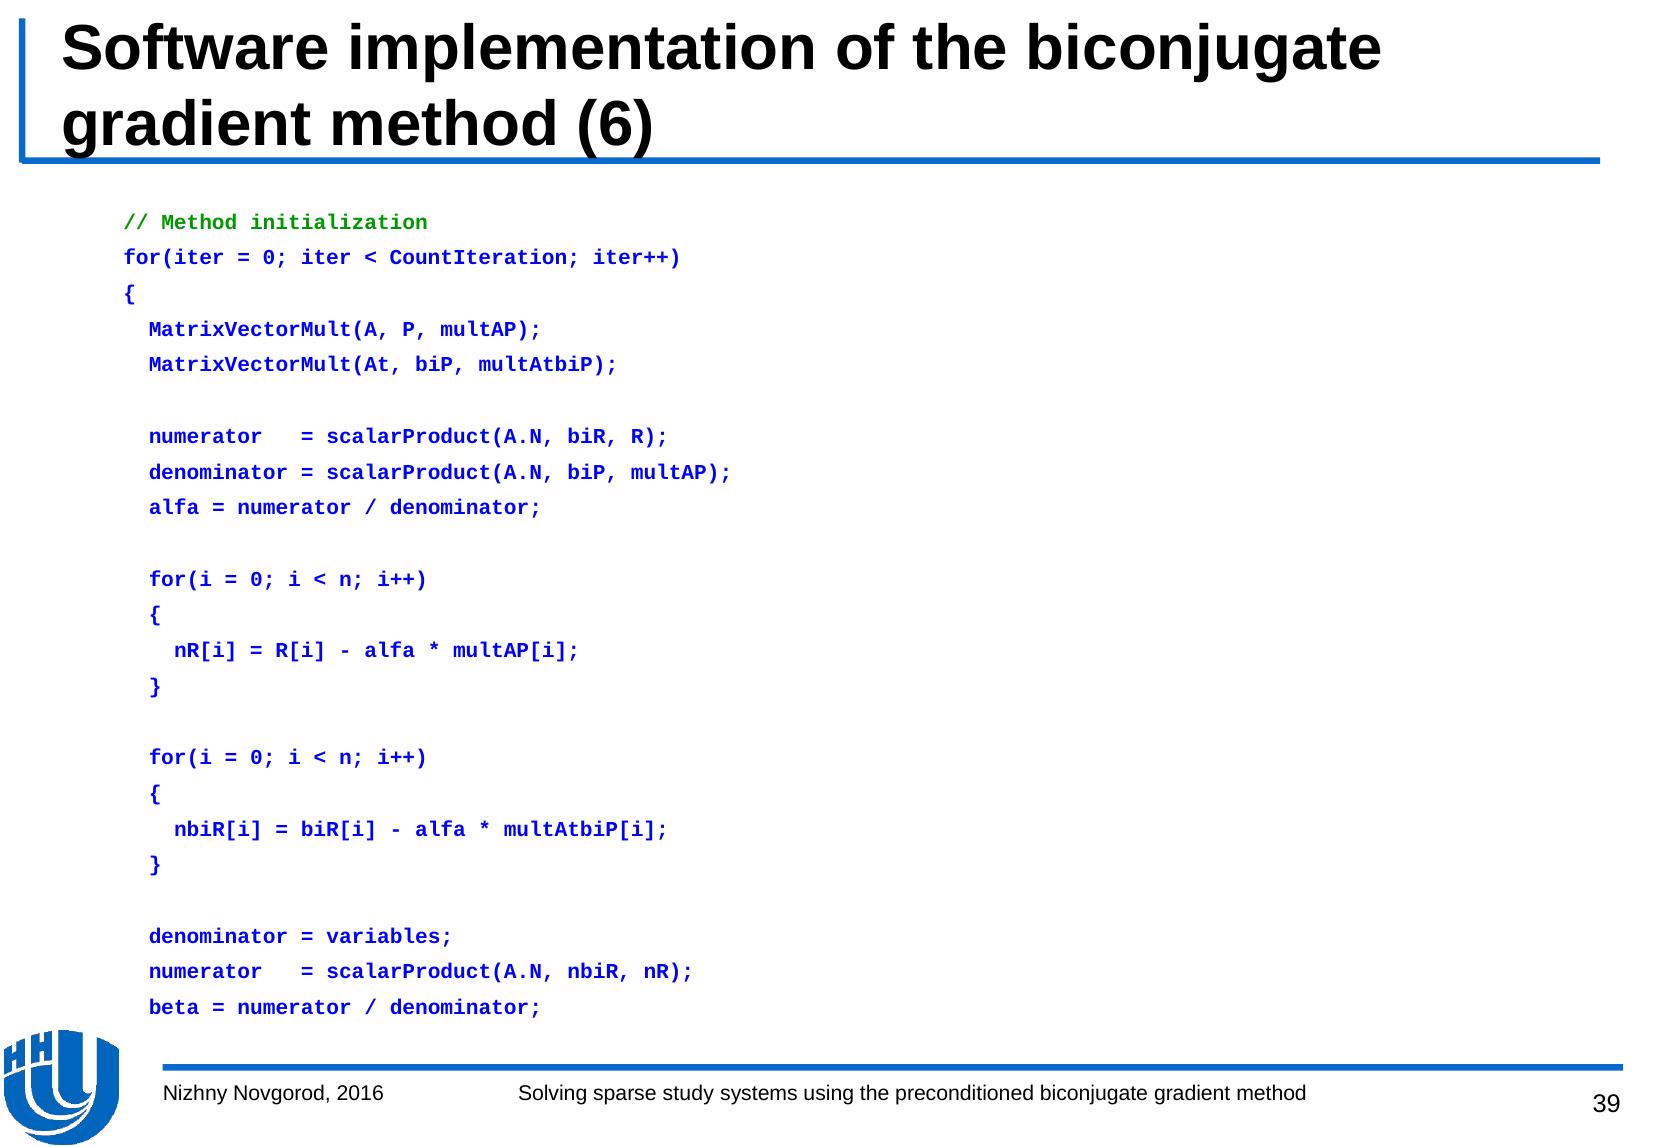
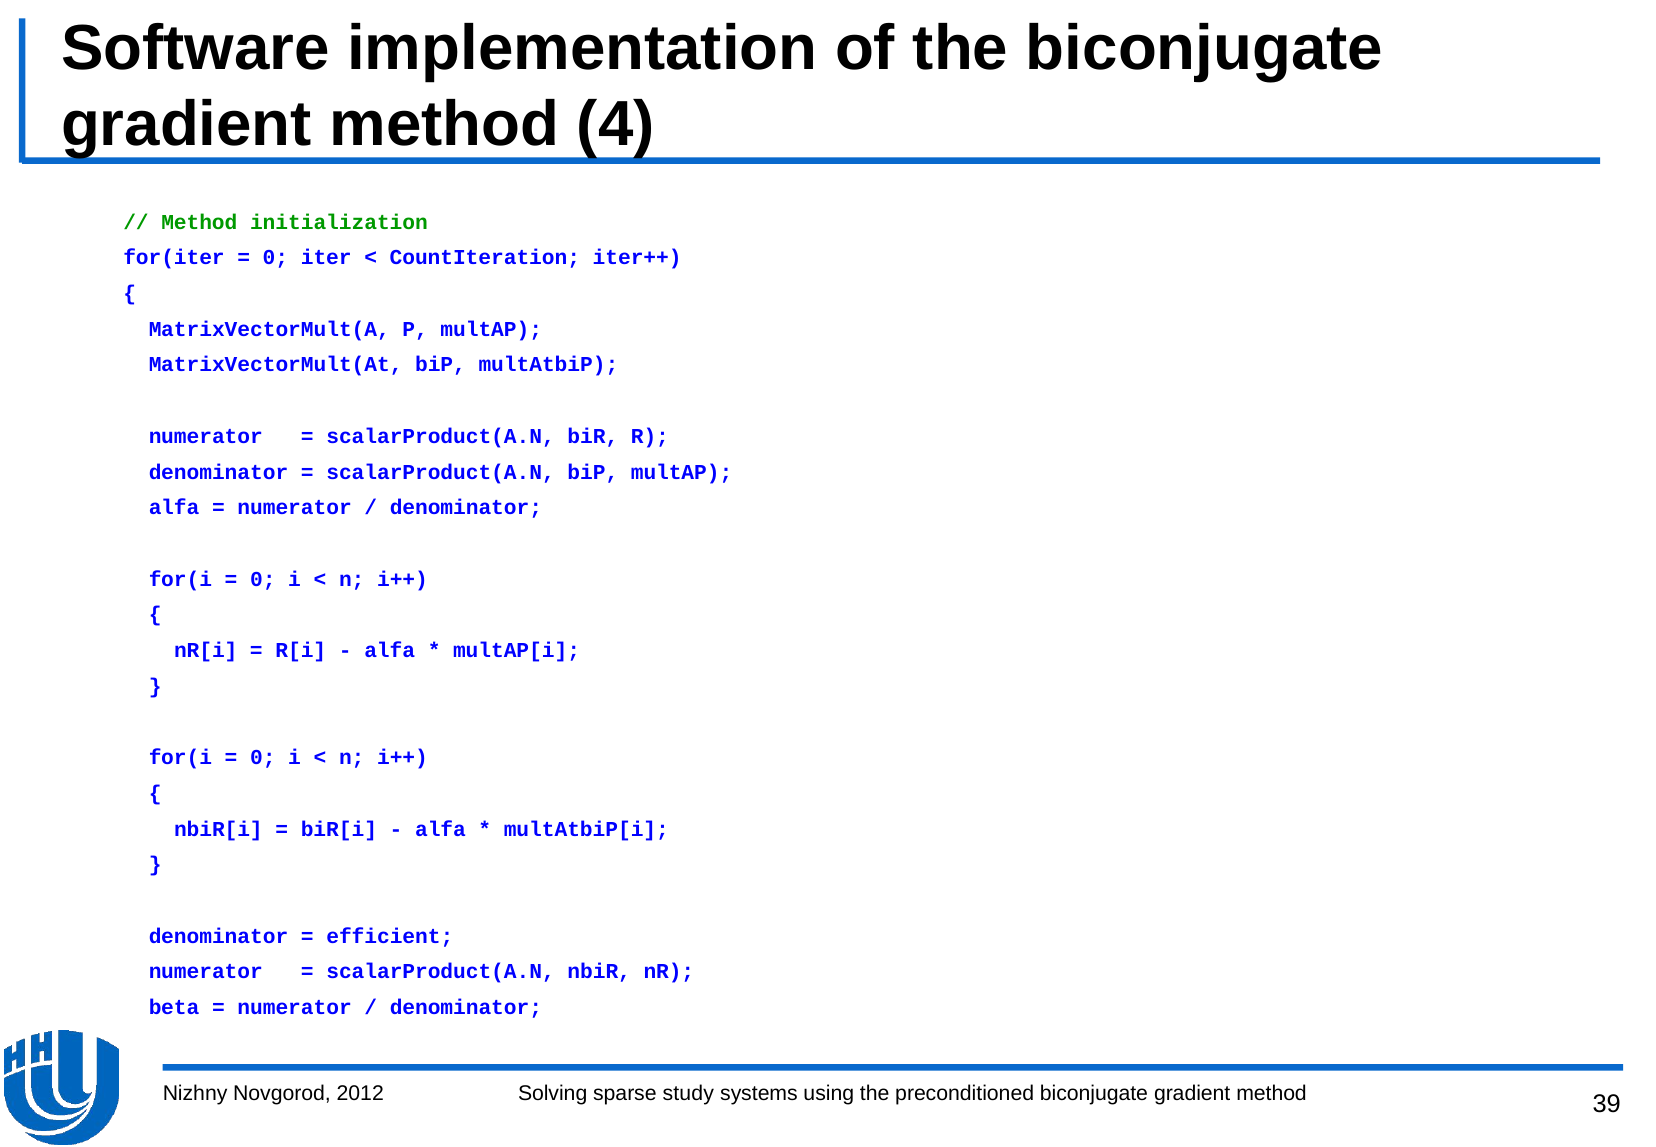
6: 6 -> 4
variables: variables -> efficient
2016: 2016 -> 2012
